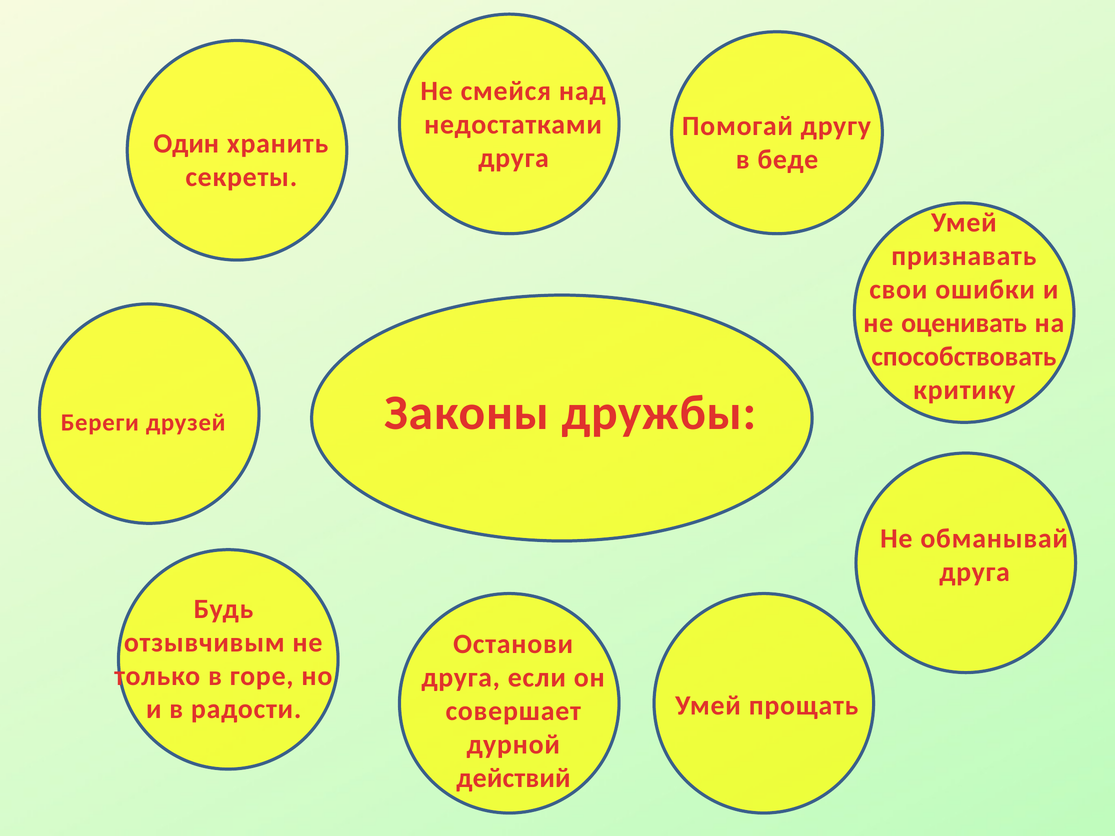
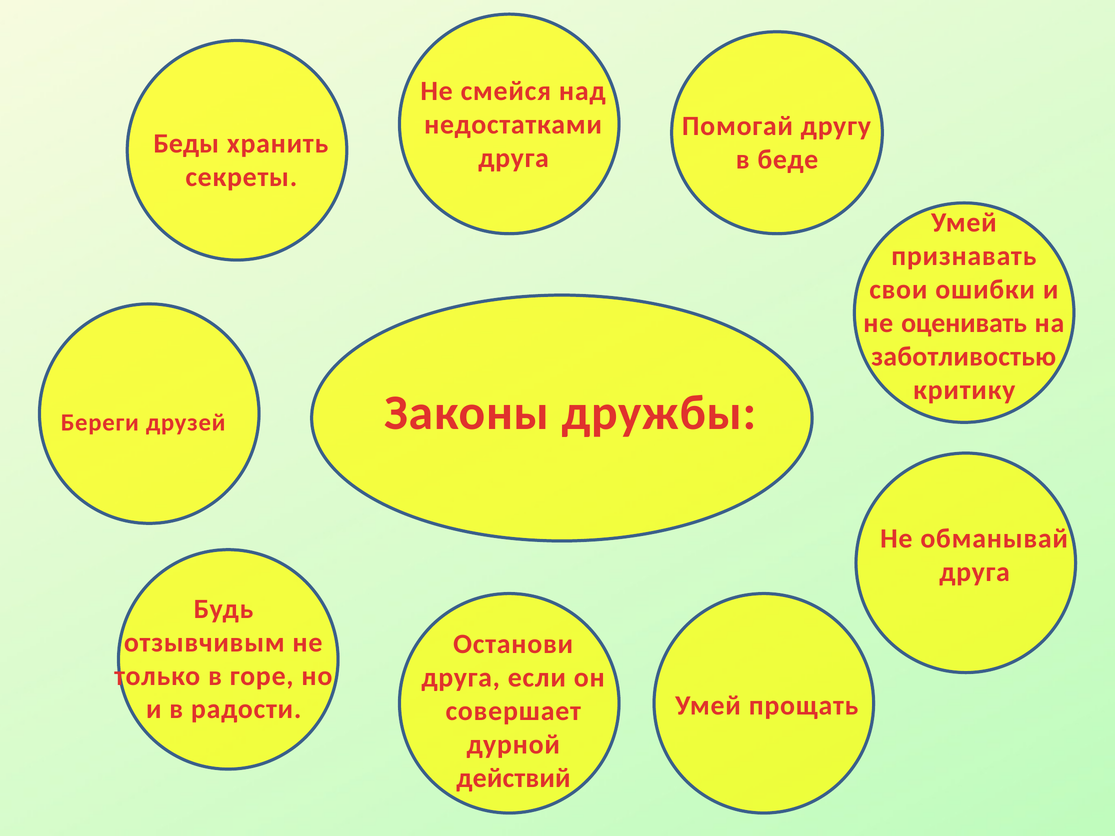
Один: Один -> Беды
способствовать: способствовать -> заботливостью
